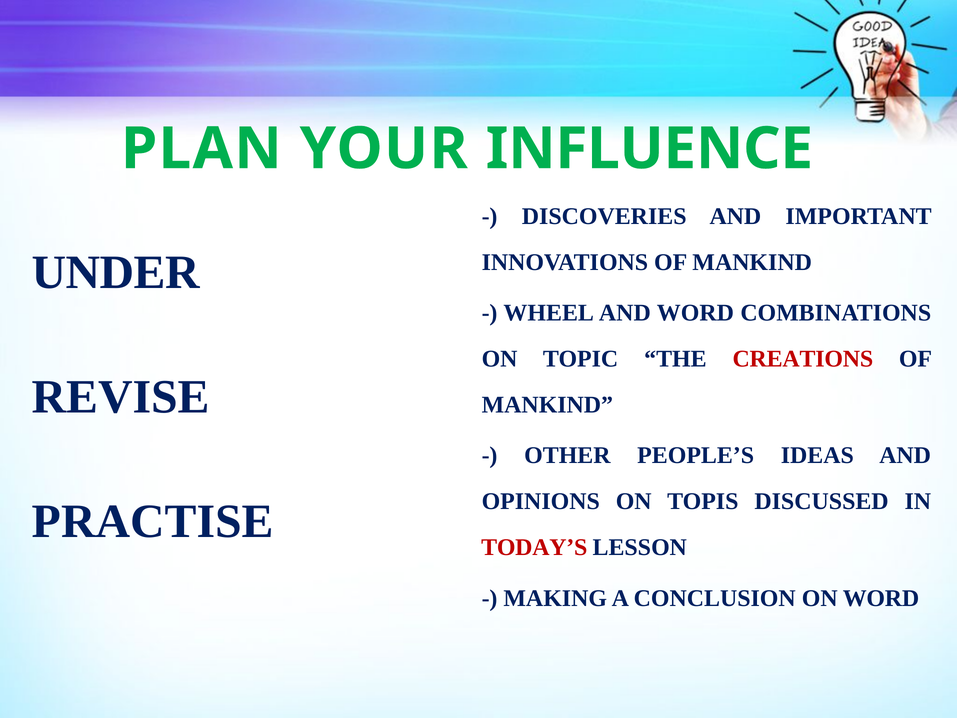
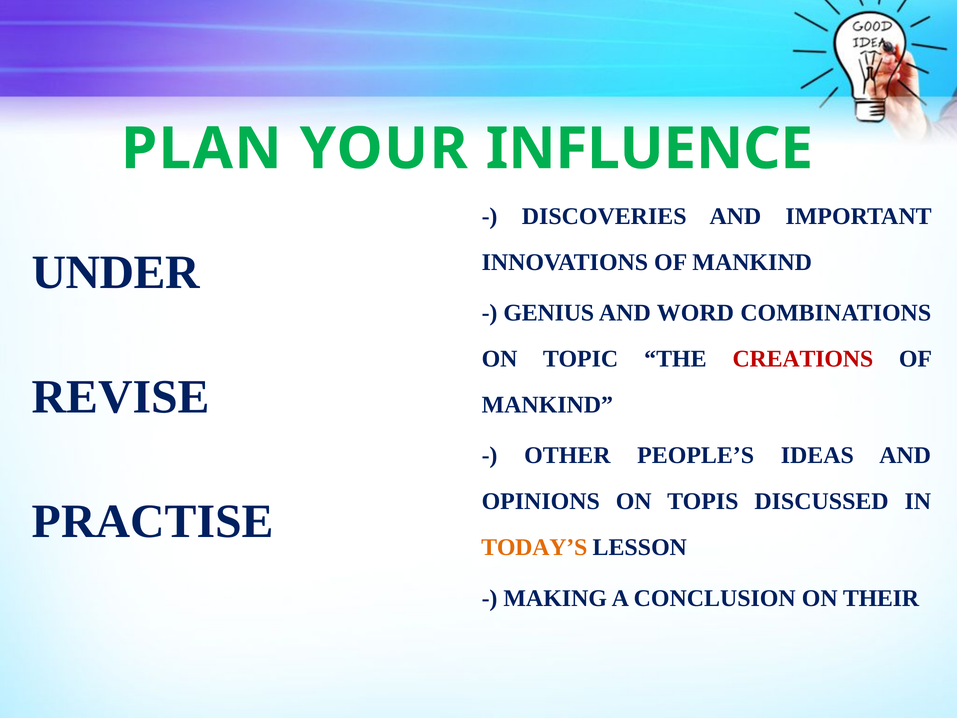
WHEEL: WHEEL -> GENIUS
TODAY’S colour: red -> orange
ON WORD: WORD -> THEIR
